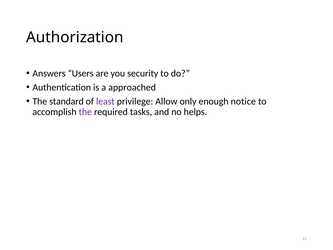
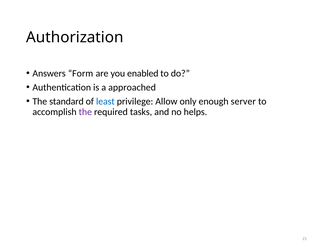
Users: Users -> Form
security: security -> enabled
least colour: purple -> blue
notice: notice -> server
